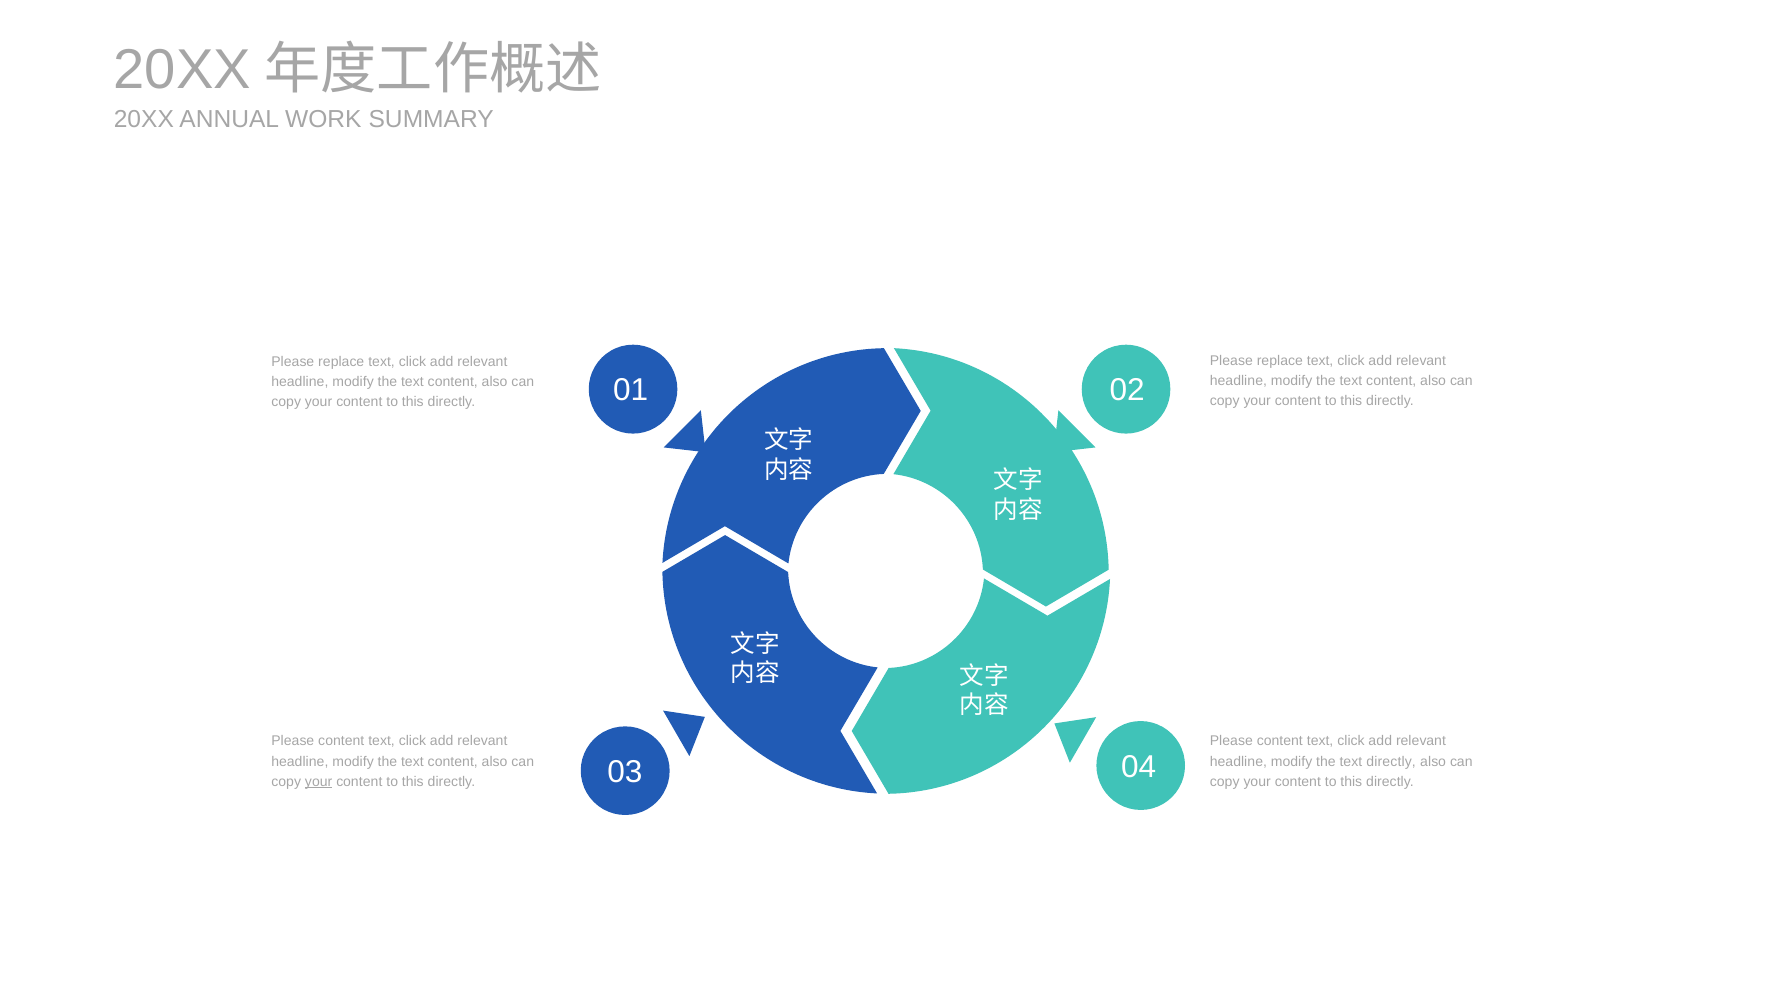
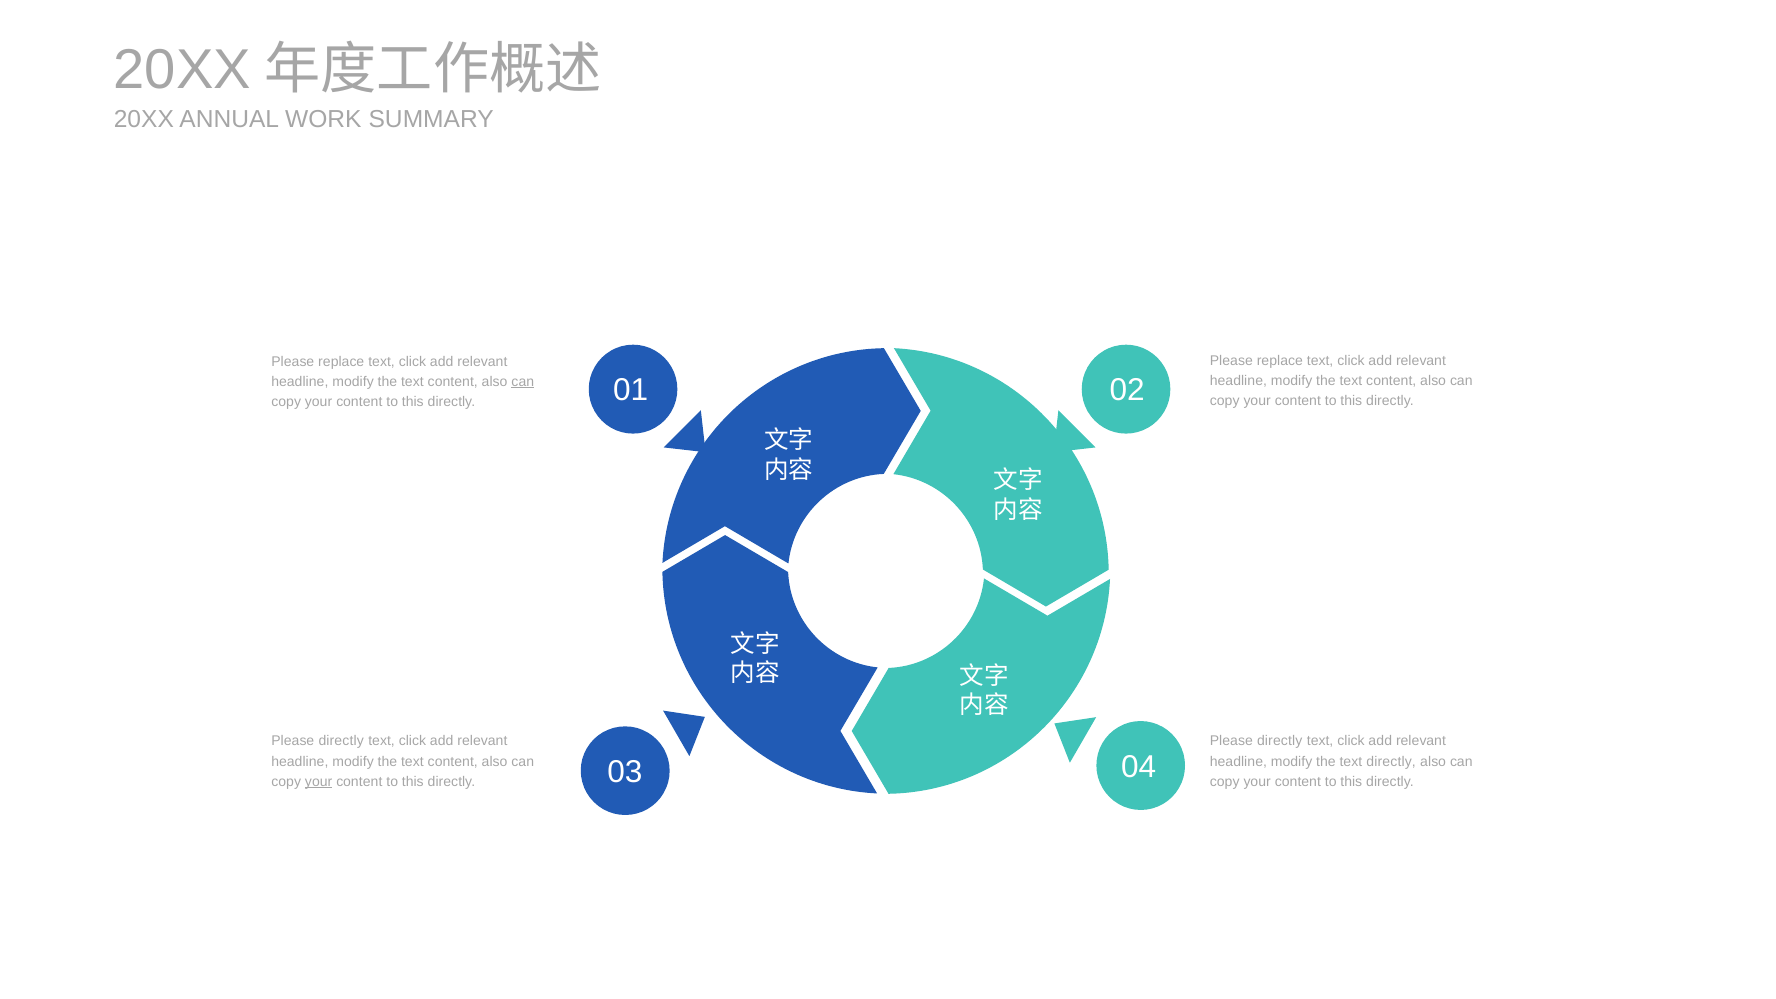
can at (523, 382) underline: none -> present
content at (341, 741): content -> directly
content at (1280, 741): content -> directly
